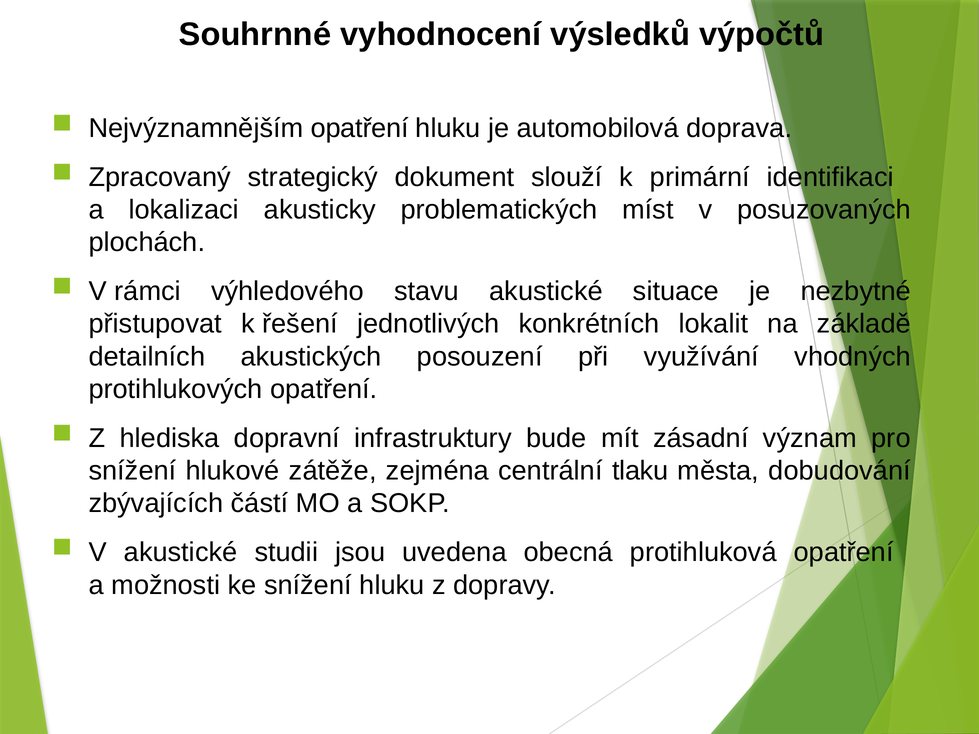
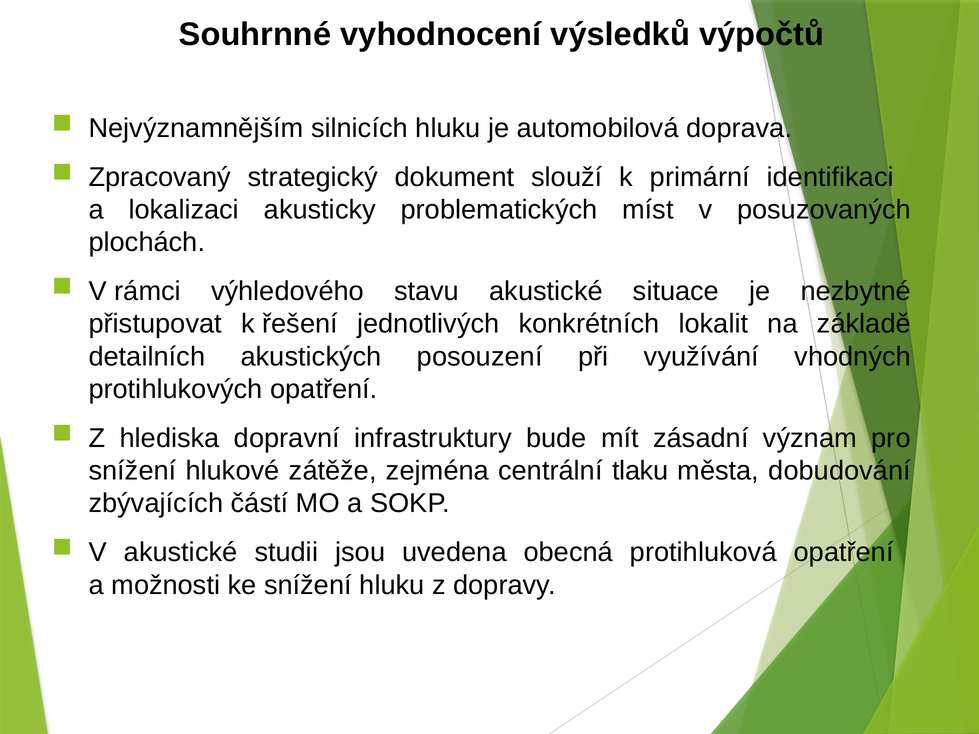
Nejvýznamnějším opatření: opatření -> silnicích
